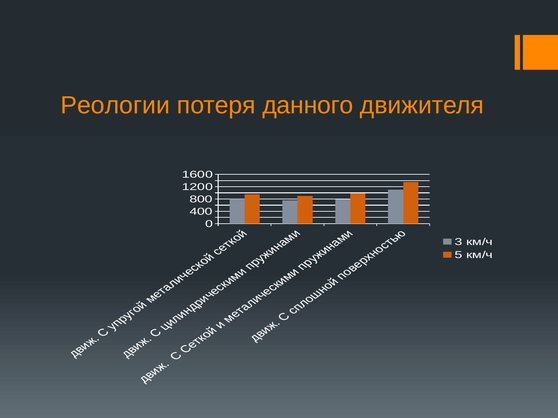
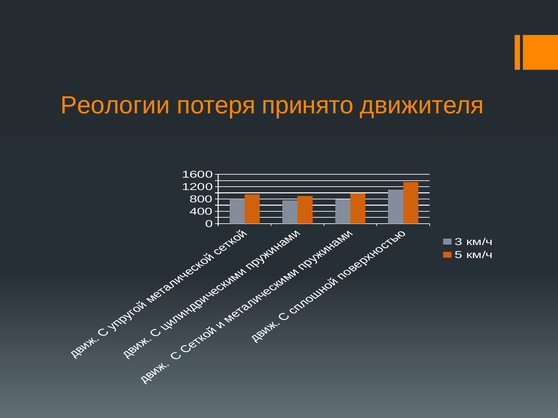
данного: данного -> принято
